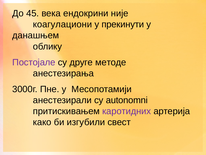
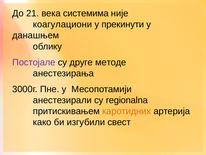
45: 45 -> 21
ендокрини: ендокрини -> системима
autonomni: autonomni -> regionalna
каротидних colour: purple -> orange
